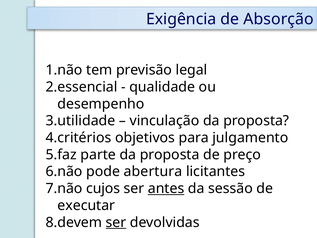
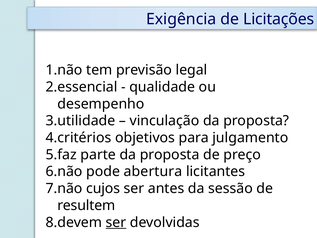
Absorção: Absorção -> Licitações
antes underline: present -> none
executar: executar -> resultem
